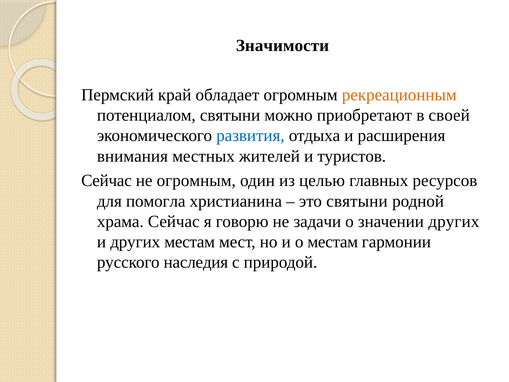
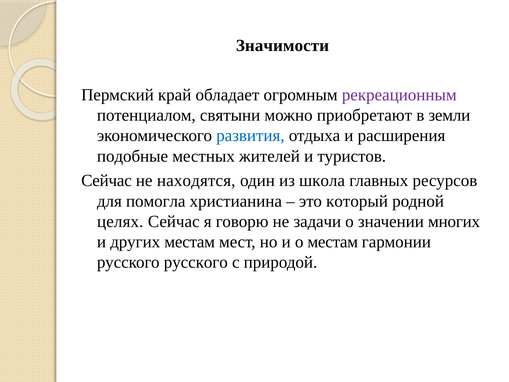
рекреационным colour: orange -> purple
своей: своей -> земли
внимания: внимания -> подобные
не огромным: огромным -> находятся
целью: целью -> школа
это святыни: святыни -> который
храма: храма -> целях
значении других: других -> многих
русского наследия: наследия -> русского
